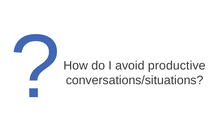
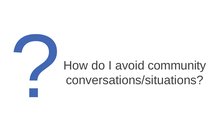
productive: productive -> community
